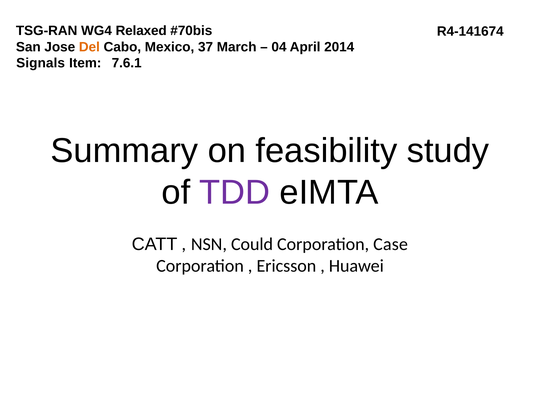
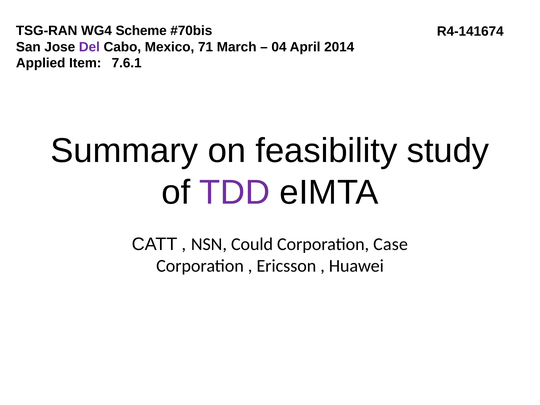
Relaxed: Relaxed -> Scheme
Del colour: orange -> purple
37: 37 -> 71
Signals: Signals -> Applied
